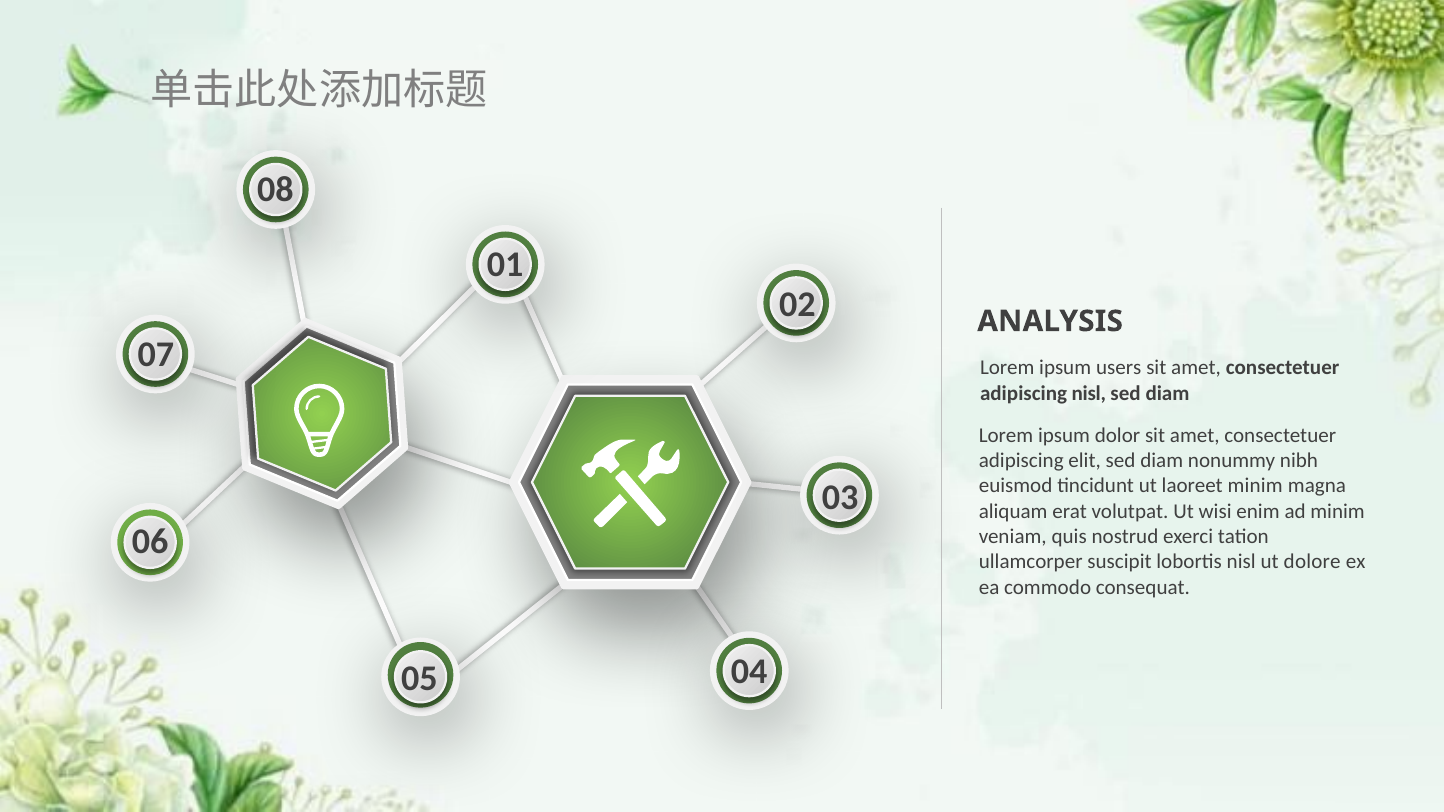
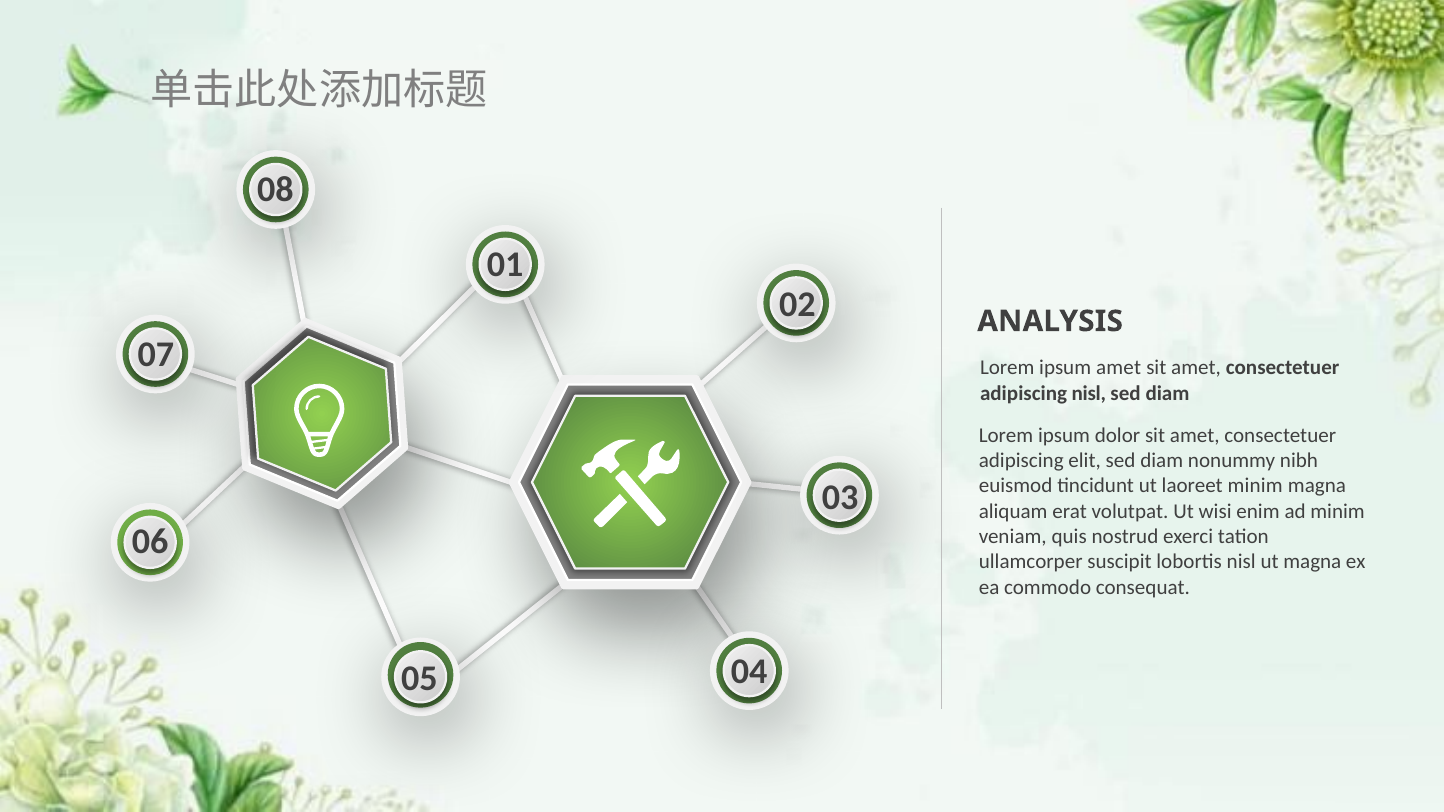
ipsum users: users -> amet
ut dolore: dolore -> magna
